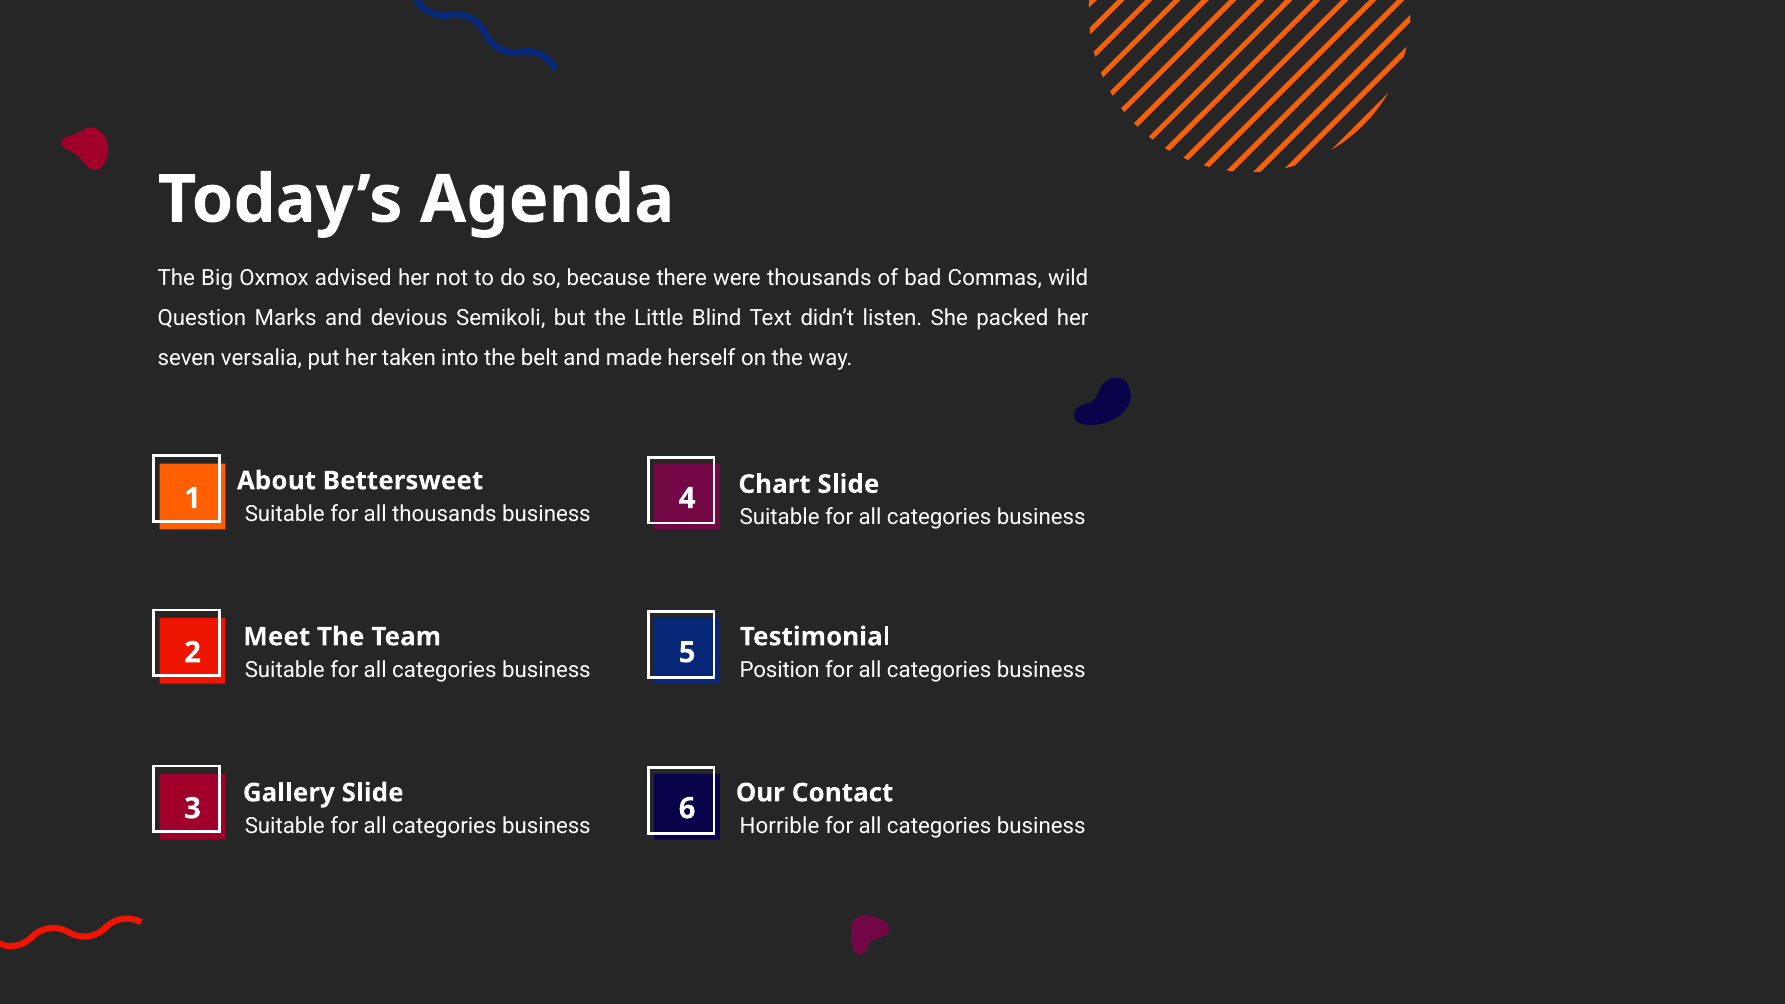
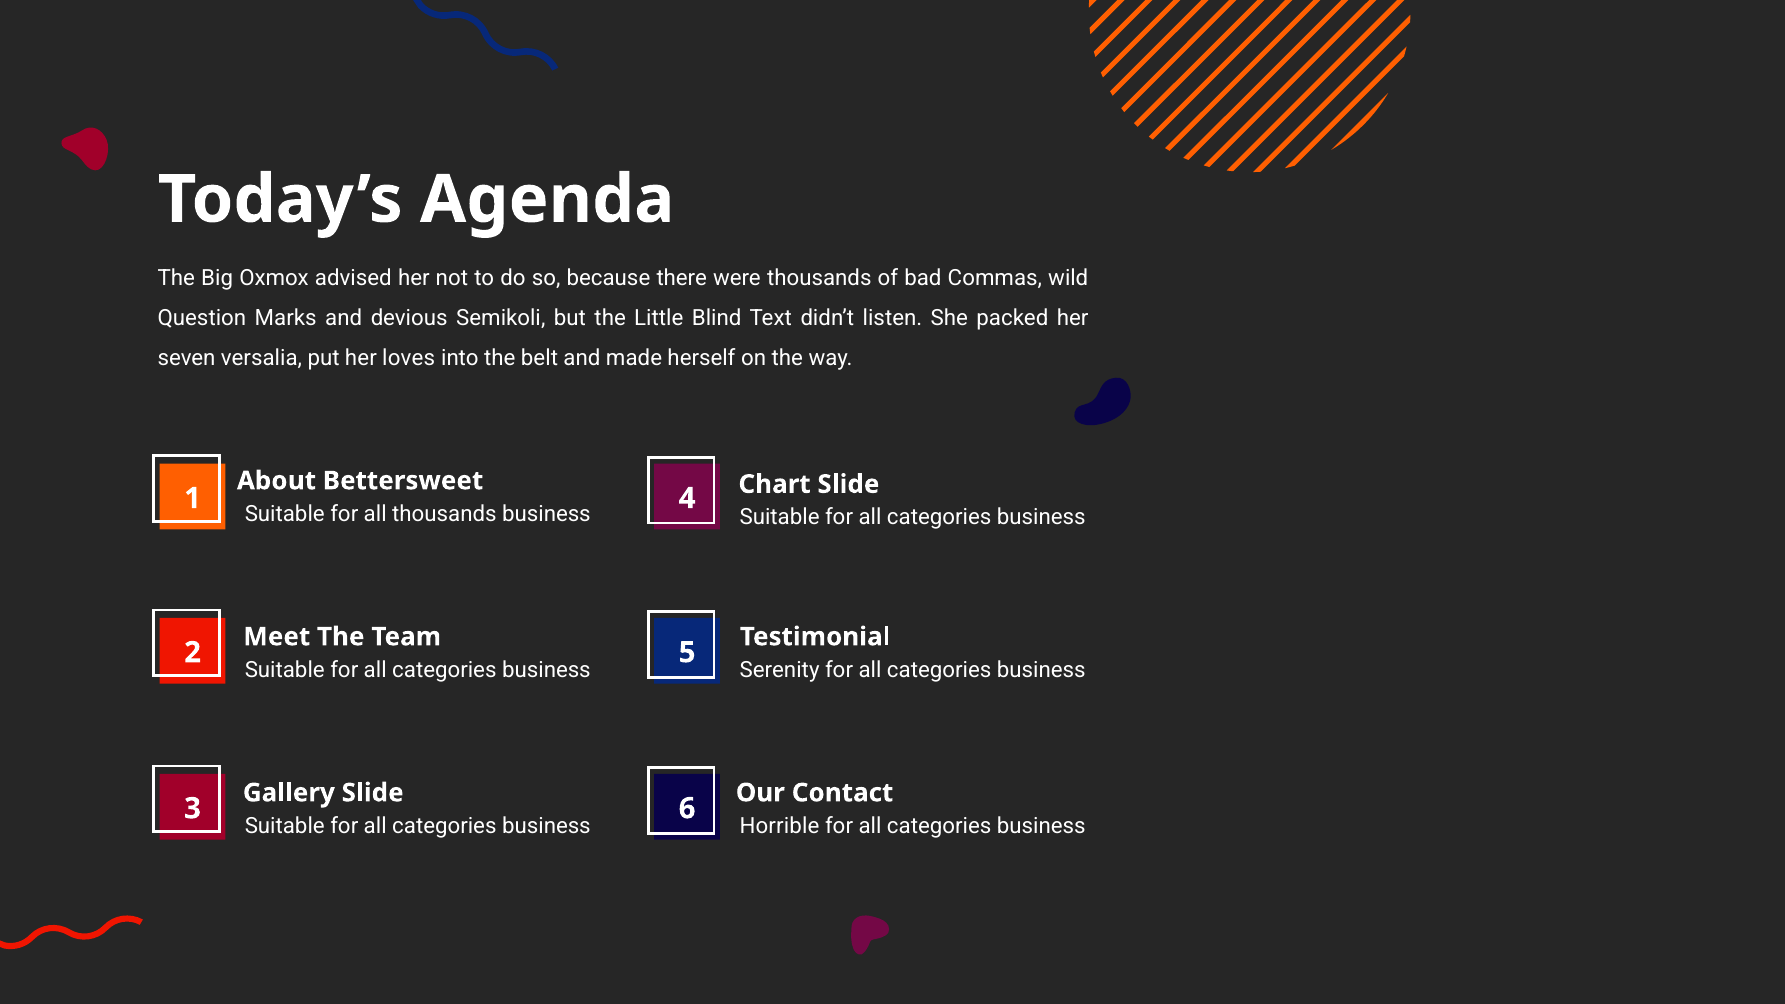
taken: taken -> loves
Position: Position -> Serenity
